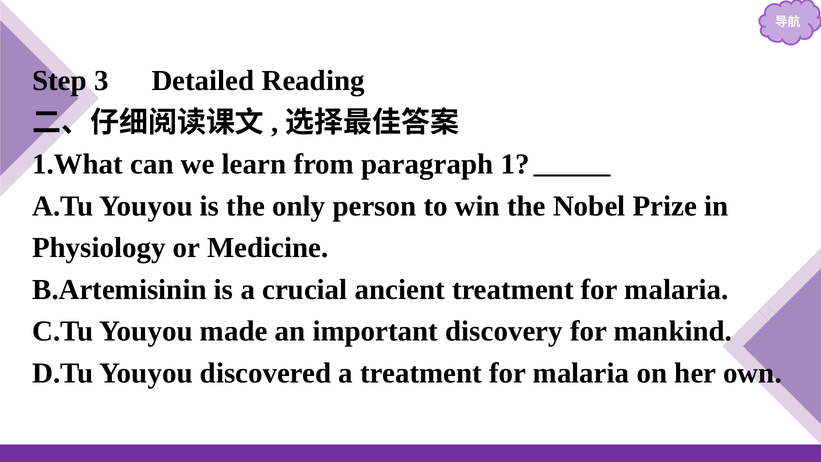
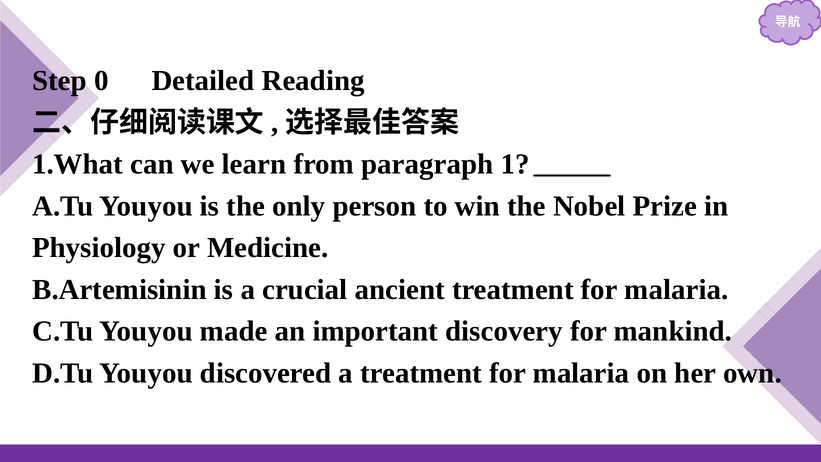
3: 3 -> 0
